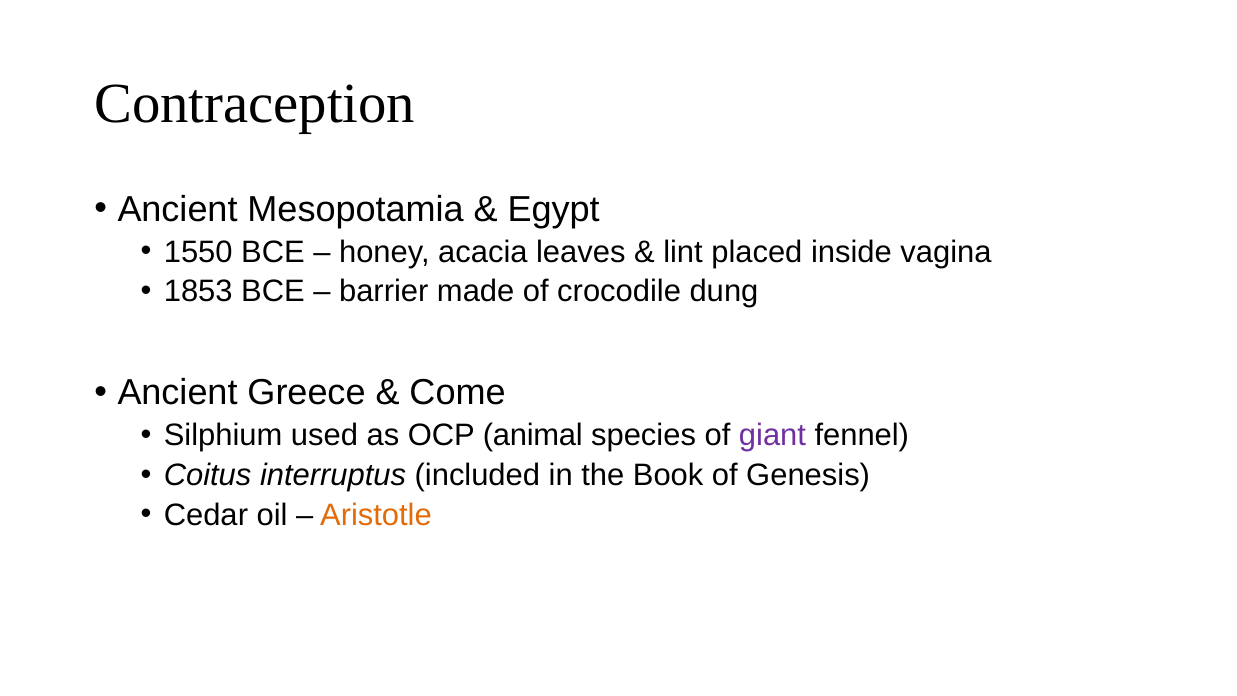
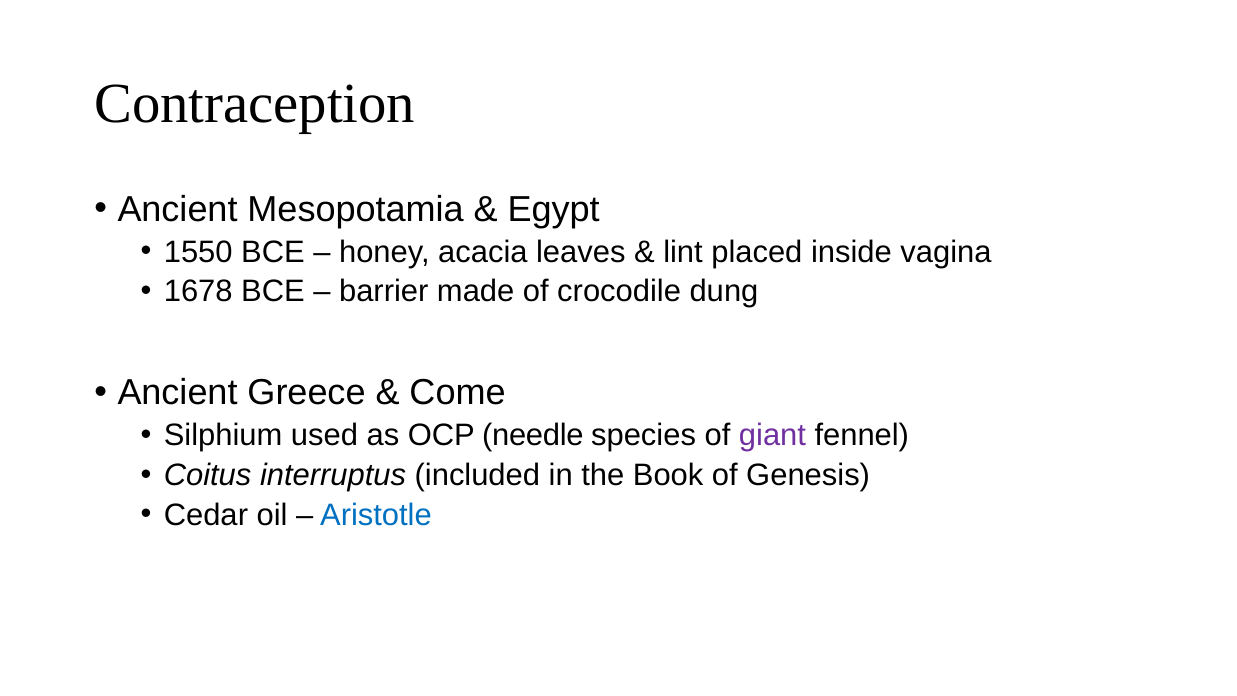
1853: 1853 -> 1678
animal: animal -> needle
Aristotle colour: orange -> blue
